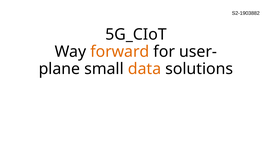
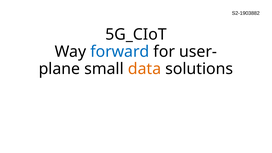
forward colour: orange -> blue
